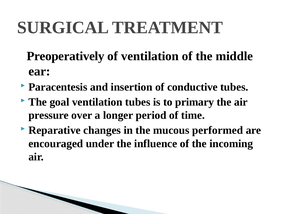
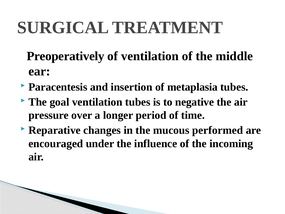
conductive: conductive -> metaplasia
primary: primary -> negative
